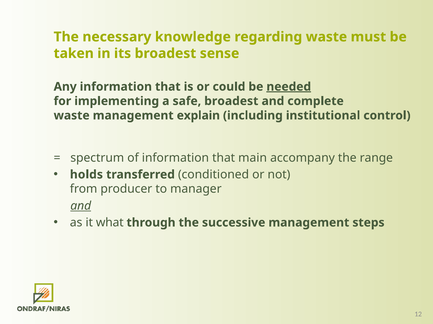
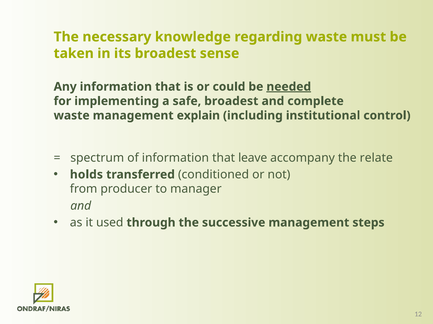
main: main -> leave
range: range -> relate
and at (81, 206) underline: present -> none
what: what -> used
